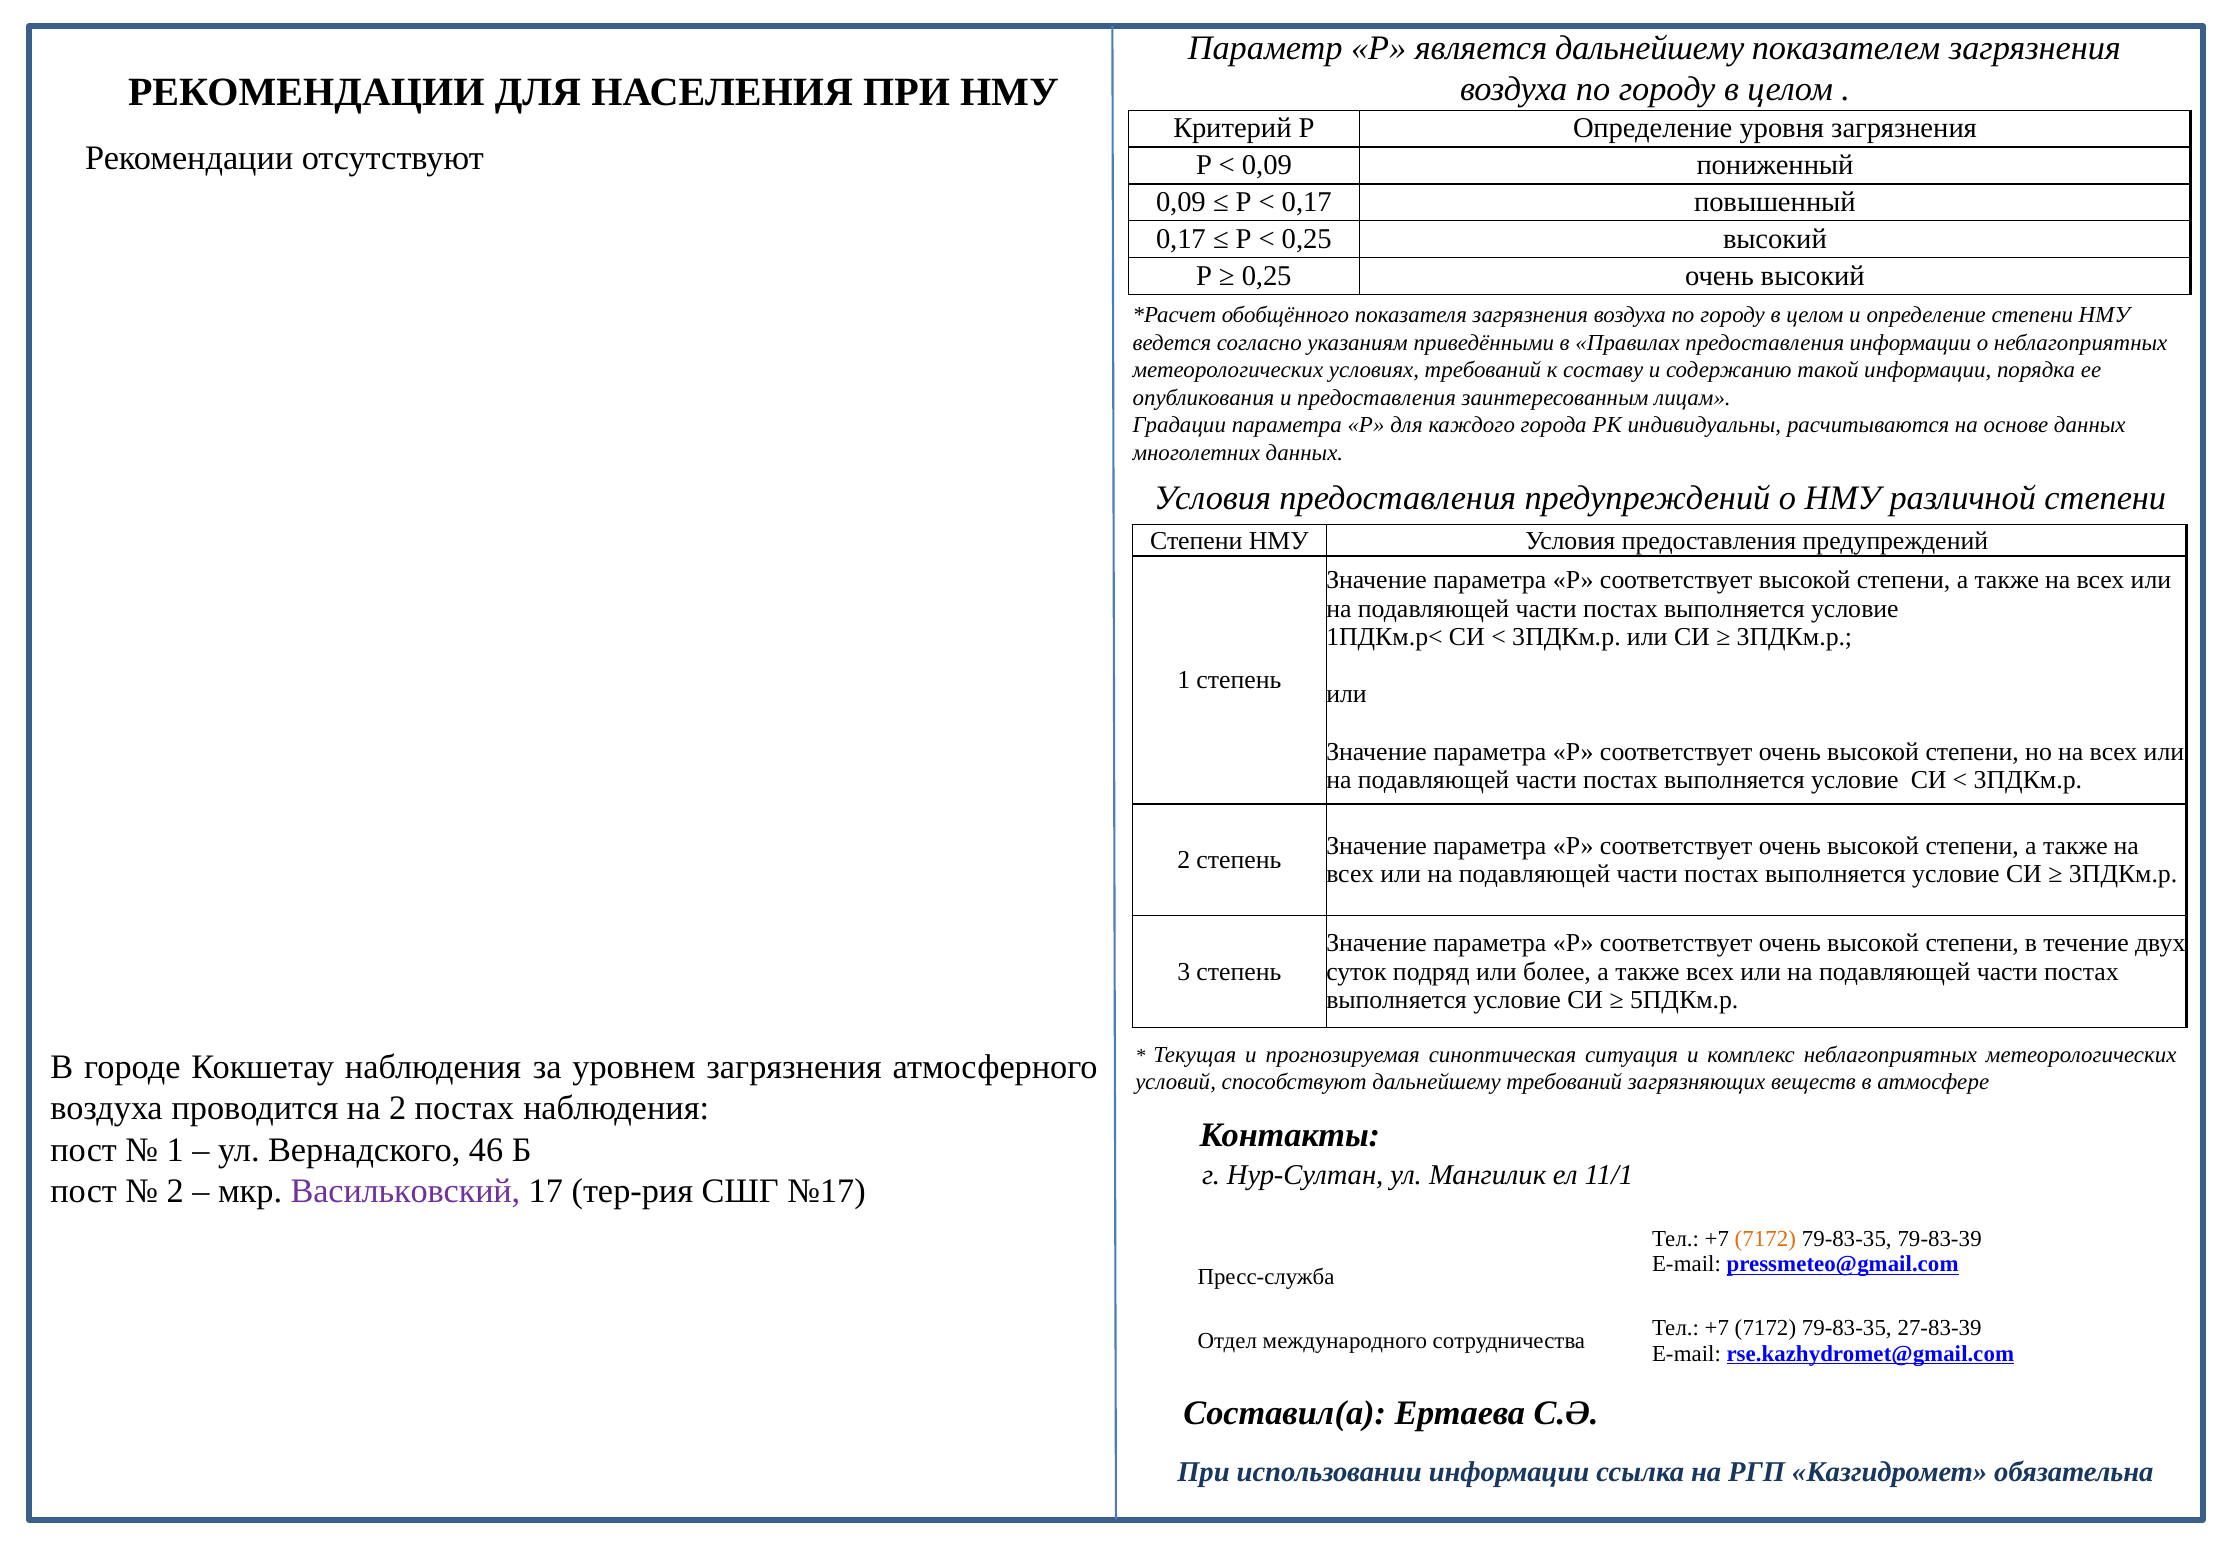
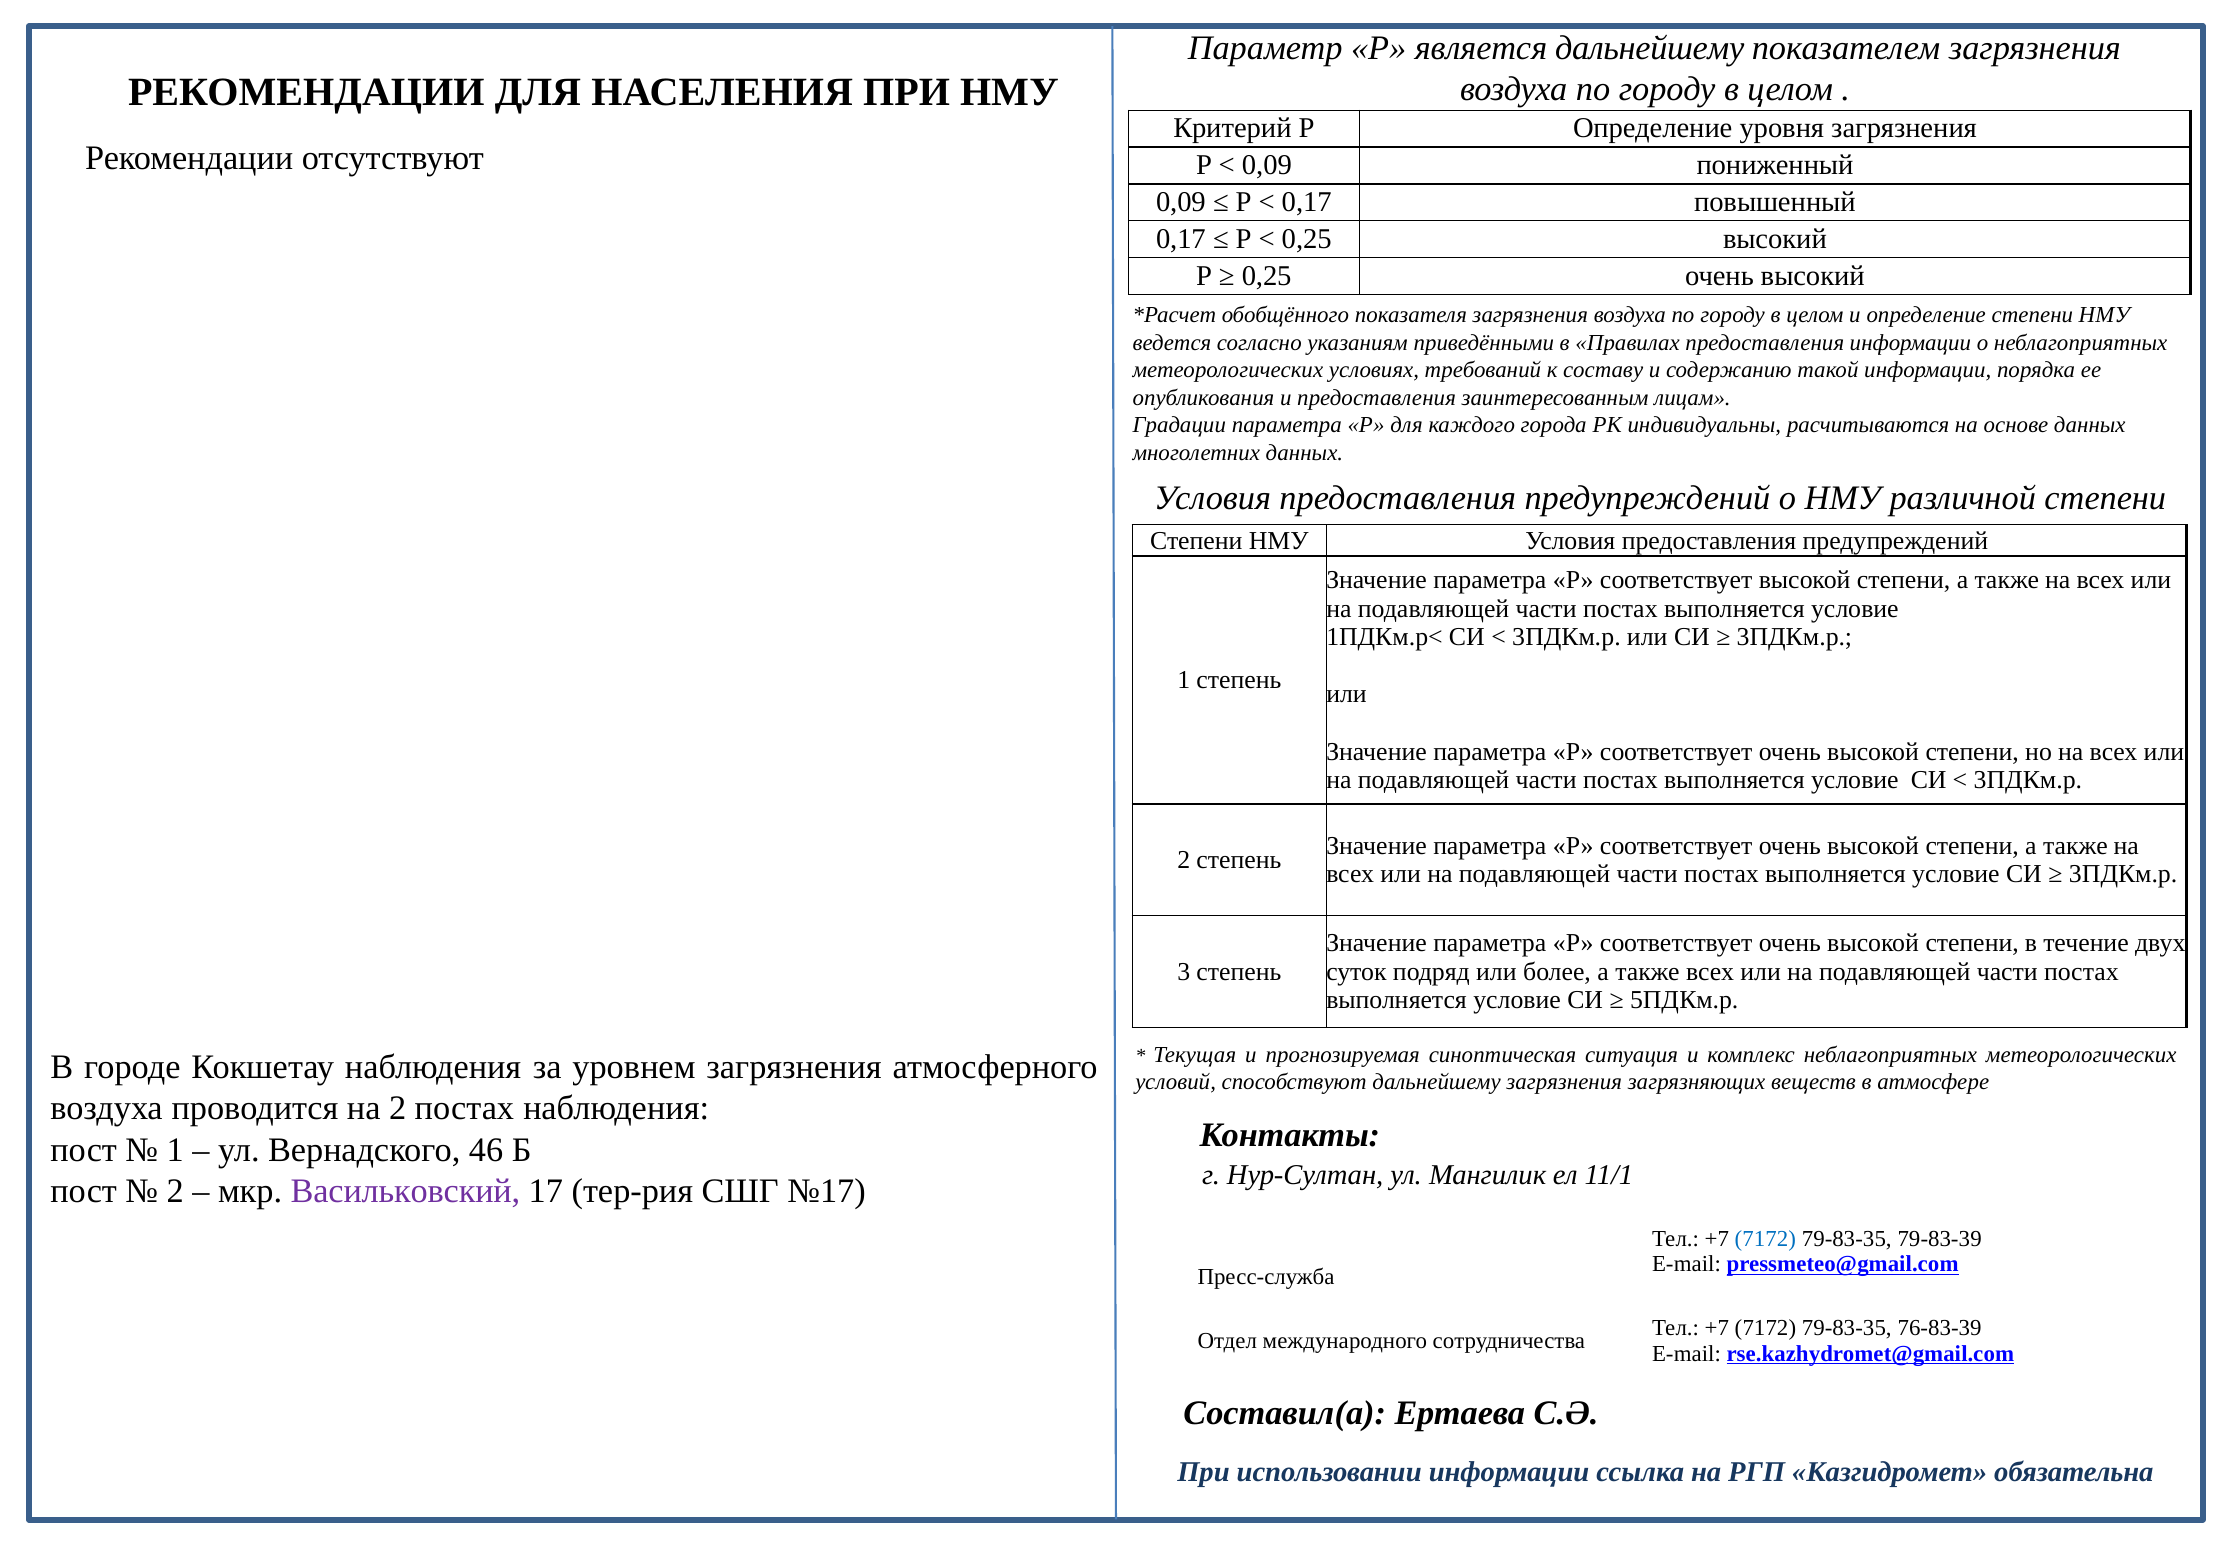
дальнейшему требований: требований -> загрязнения
7172 at (1765, 1238) colour: orange -> blue
27-83-39: 27-83-39 -> 76-83-39
